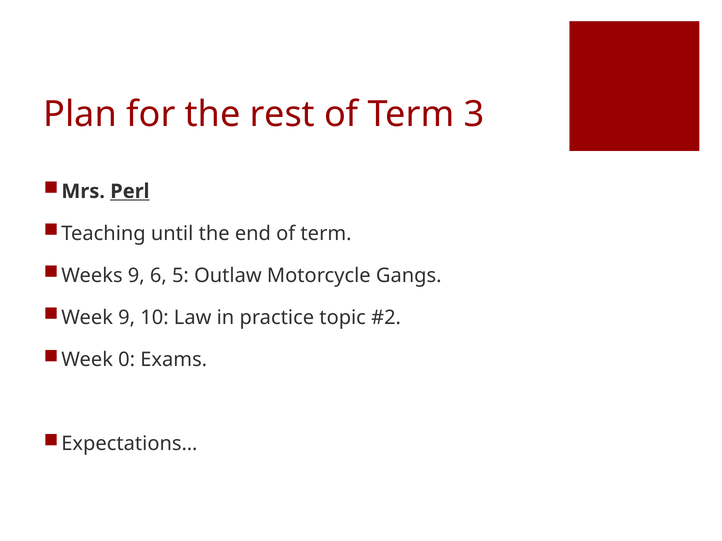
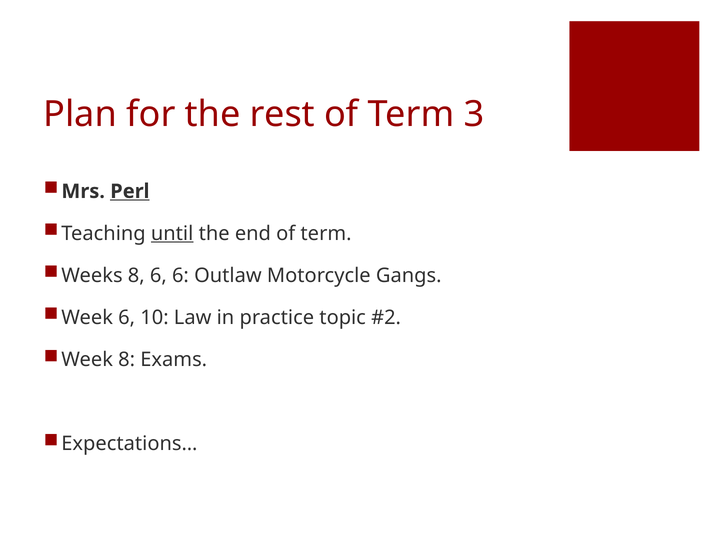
until underline: none -> present
Weeks 9: 9 -> 8
6 5: 5 -> 6
Week 9: 9 -> 6
Week 0: 0 -> 8
